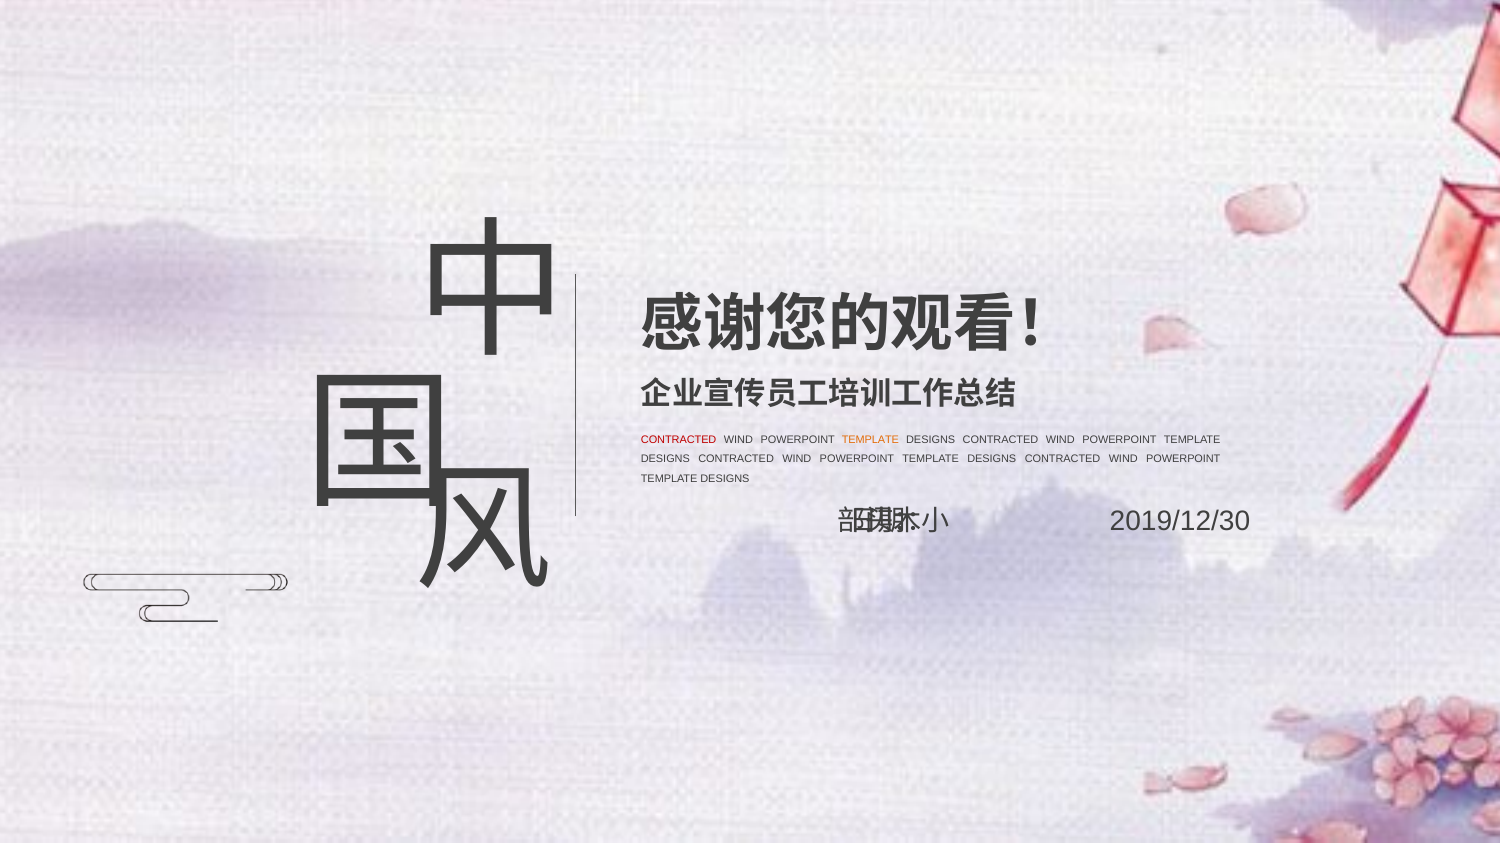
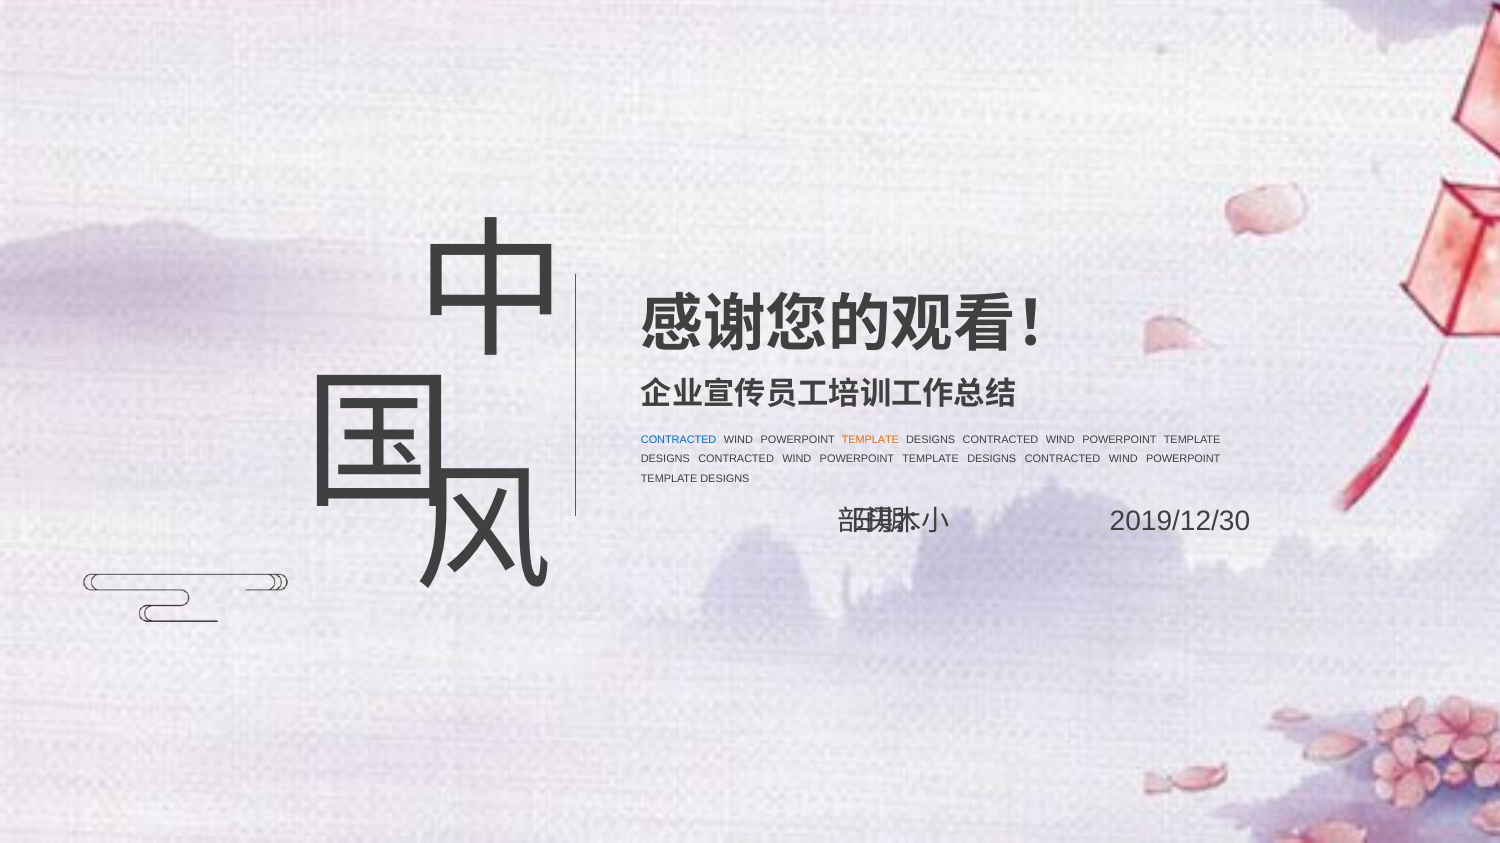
CONTRACTED at (679, 440) colour: red -> blue
